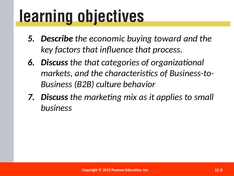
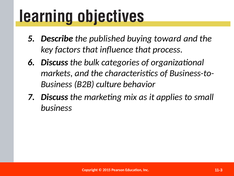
economic: economic -> published
the that: that -> bulk
